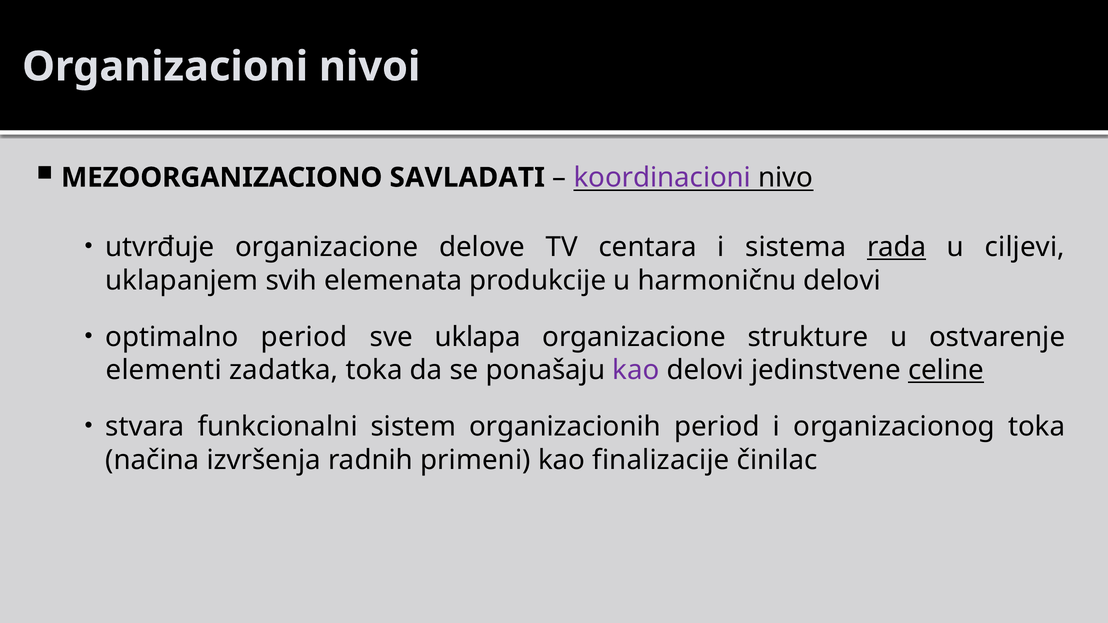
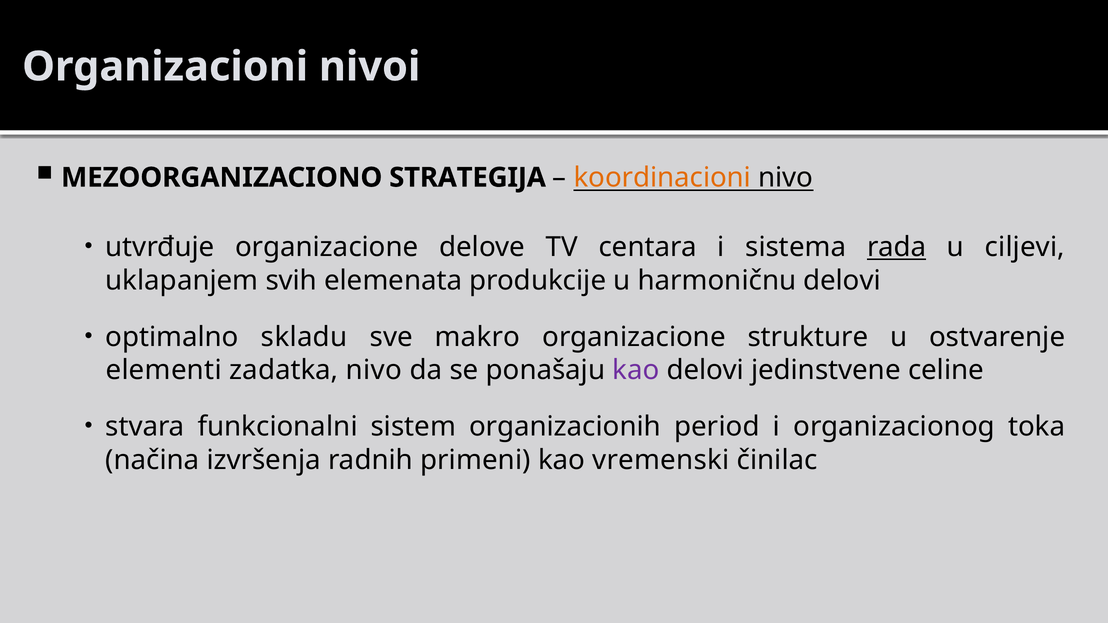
SAVLADATI: SAVLADATI -> STRATEGIJA
koordinacioni colour: purple -> orange
optimalno period: period -> skladu
uklapa: uklapa -> makro
zadatka toka: toka -> nivo
celine underline: present -> none
finalizacije: finalizacije -> vremenski
